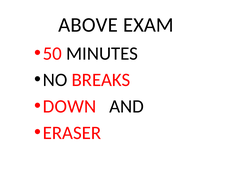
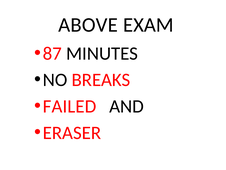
50: 50 -> 87
DOWN: DOWN -> FAILED
